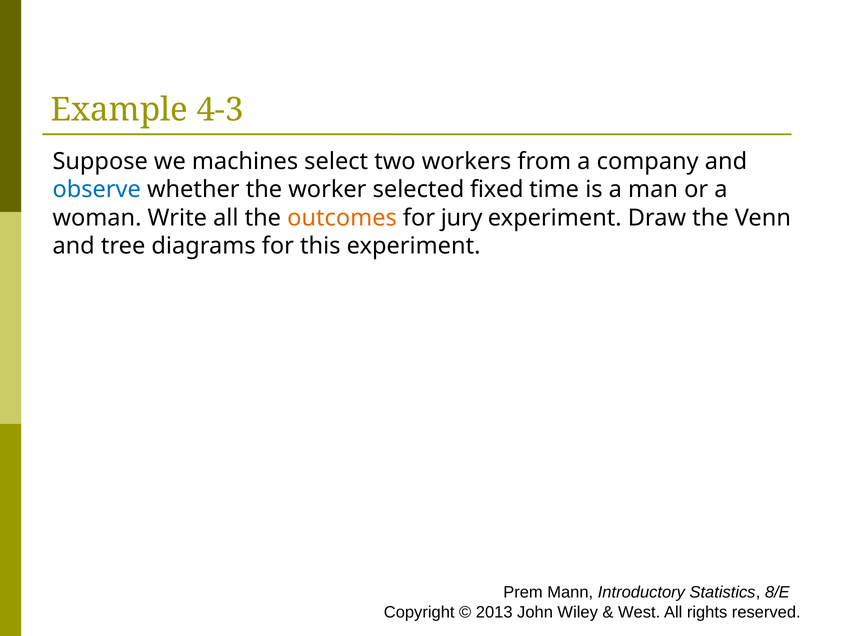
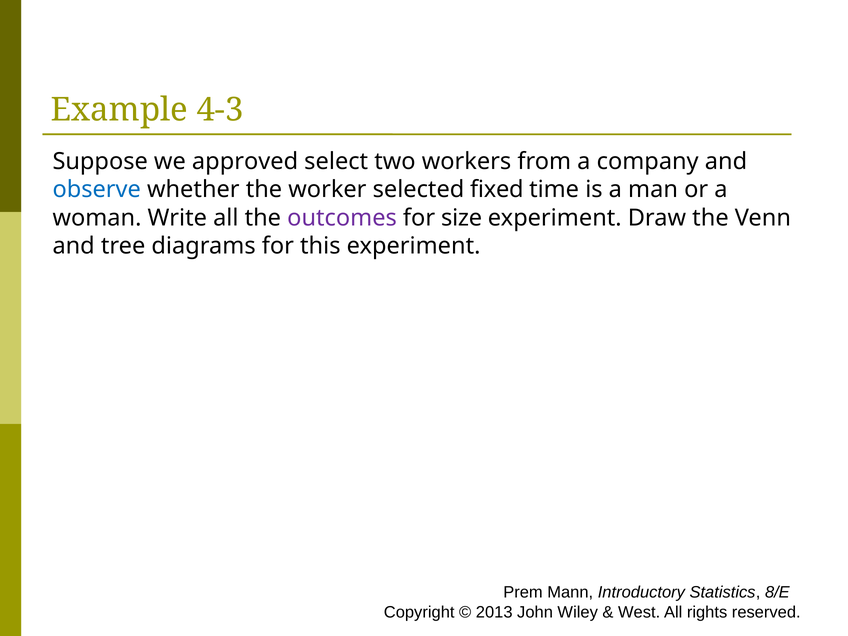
machines: machines -> approved
outcomes colour: orange -> purple
jury: jury -> size
